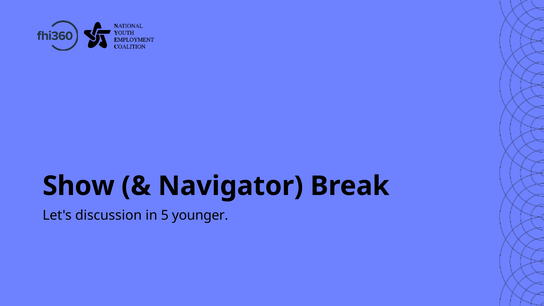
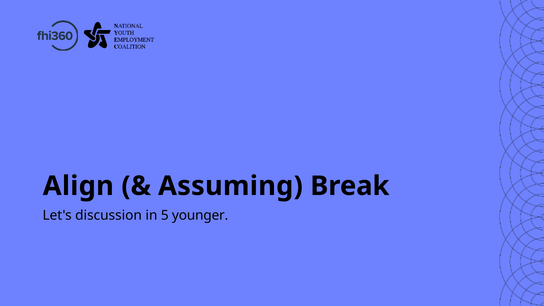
Show: Show -> Align
Navigator: Navigator -> Assuming
